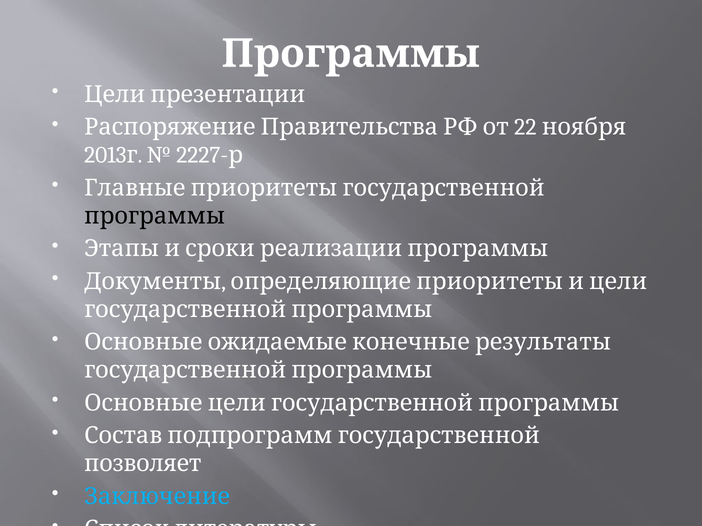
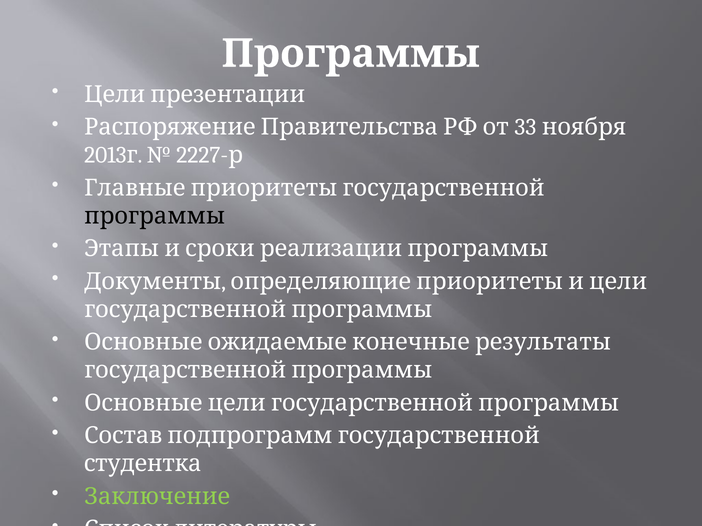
22: 22 -> 33
позволяет: позволяет -> студентка
Заключение colour: light blue -> light green
